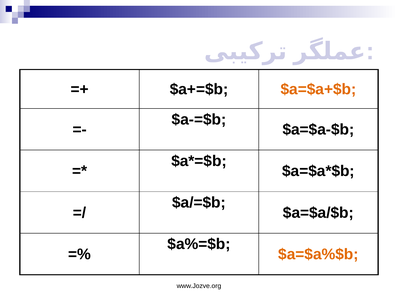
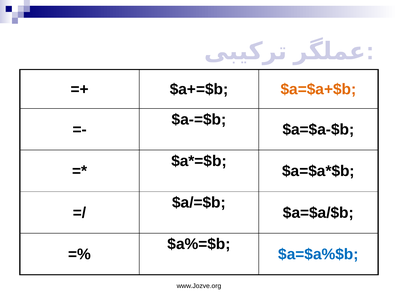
$a=$a%$b colour: orange -> blue
